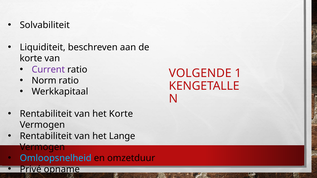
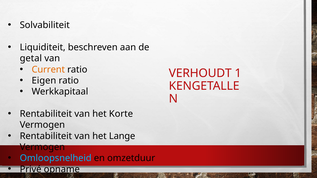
korte at (31, 58): korte -> getal
Current colour: purple -> orange
VOLGENDE: VOLGENDE -> VERHOUDT
Norm: Norm -> Eigen
